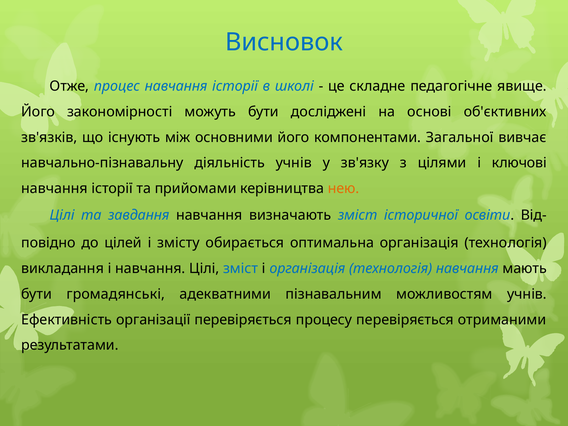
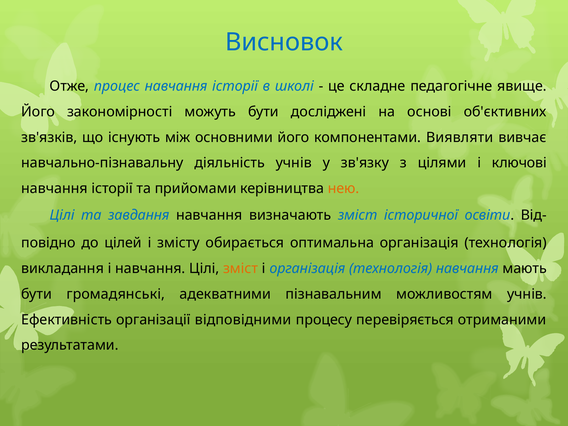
Загальної: Загальної -> Виявляти
зміст at (241, 269) colour: blue -> orange
організації перевіряється: перевіряється -> відповідними
